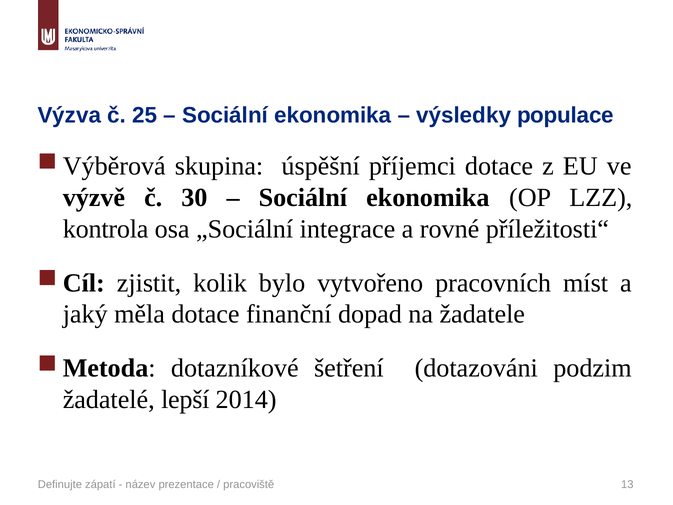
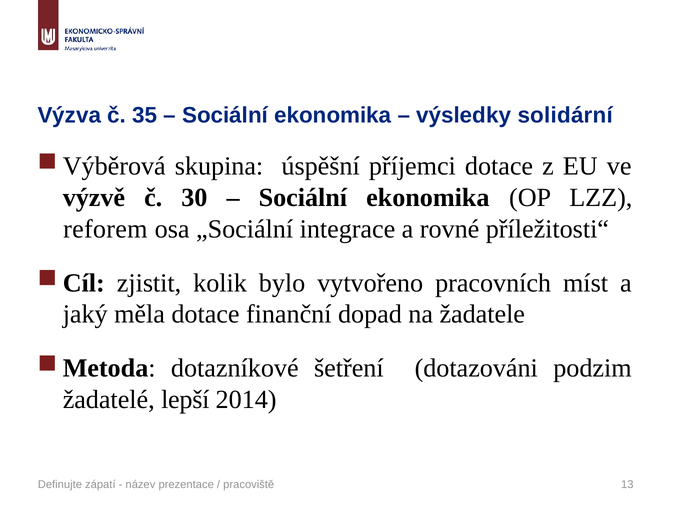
25: 25 -> 35
populace: populace -> solidární
kontrola: kontrola -> reforem
